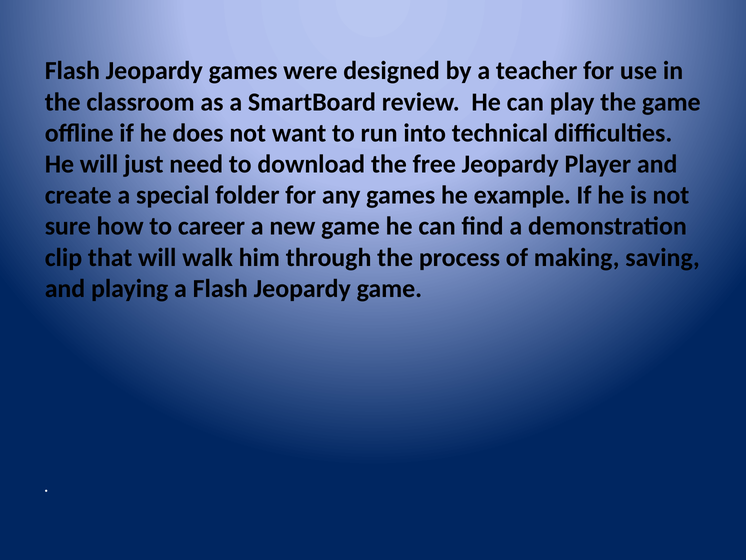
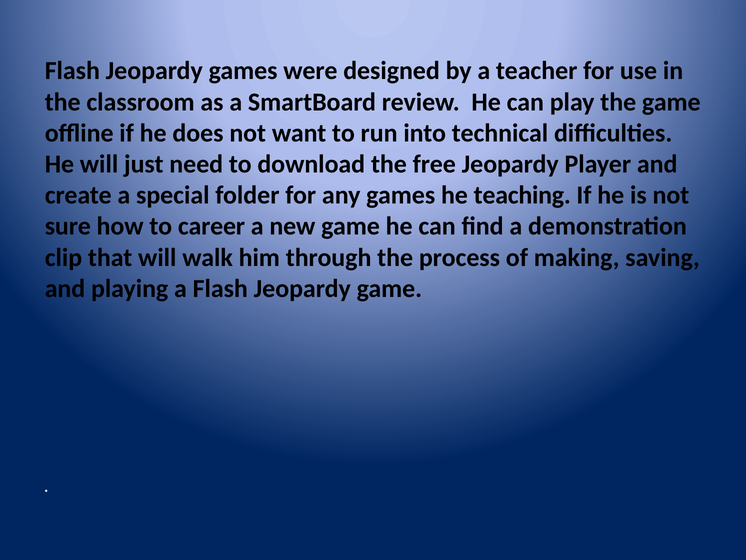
example: example -> teaching
